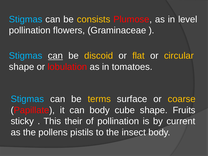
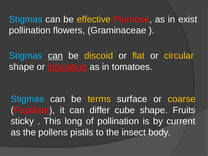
consists: consists -> effective
level: level -> exist
lobulation underline: none -> present
can body: body -> differ
their: their -> long
